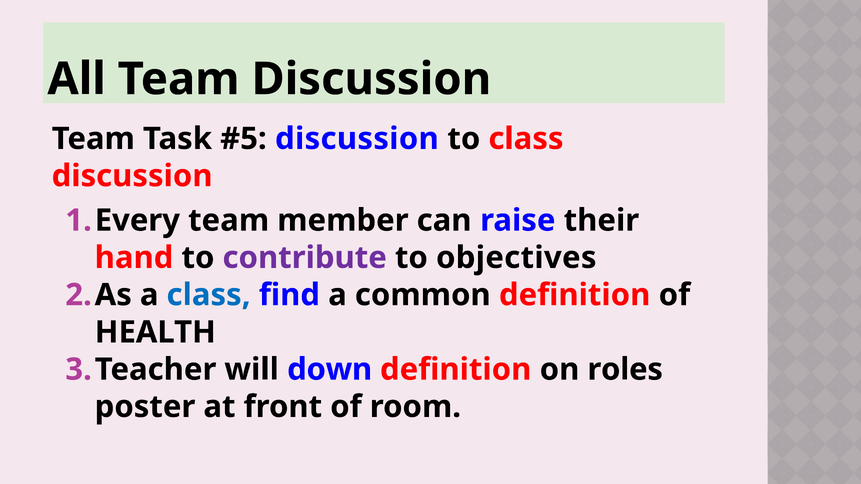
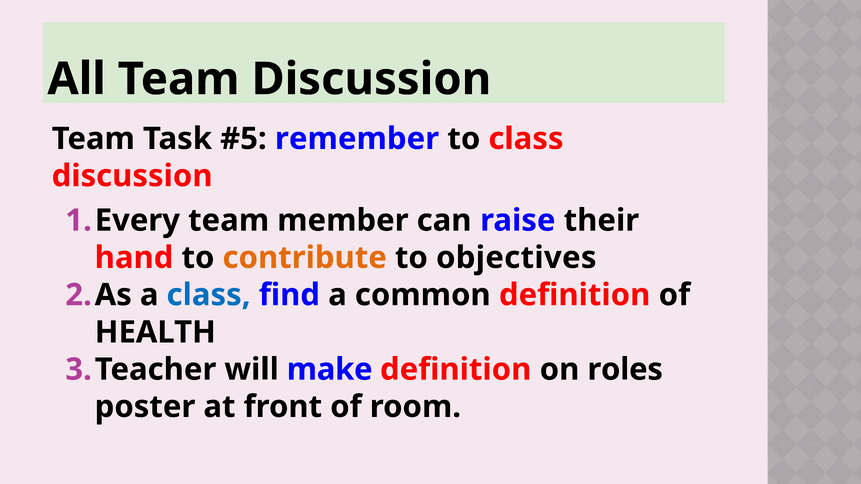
discussion at (357, 139): discussion -> remember
contribute colour: purple -> orange
down: down -> make
